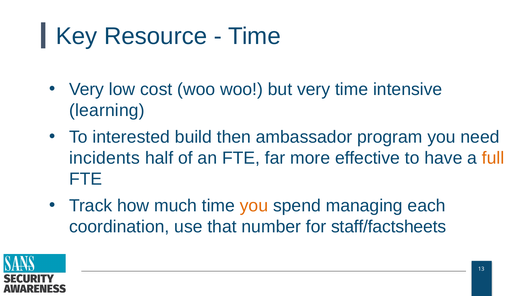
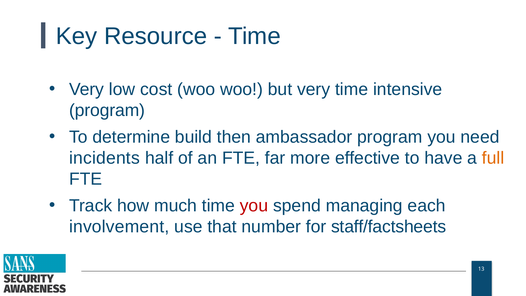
learning at (107, 110): learning -> program
interested: interested -> determine
you at (254, 206) colour: orange -> red
coordination: coordination -> involvement
